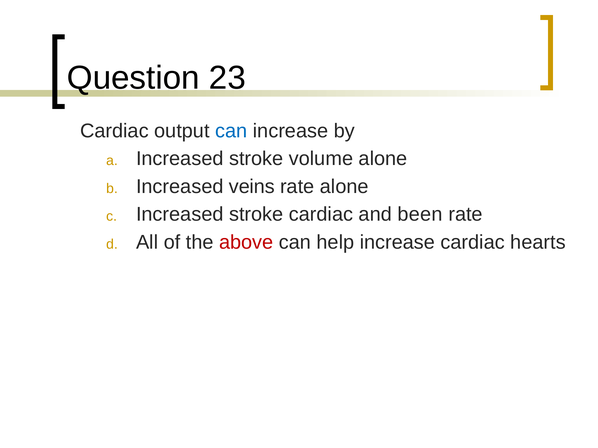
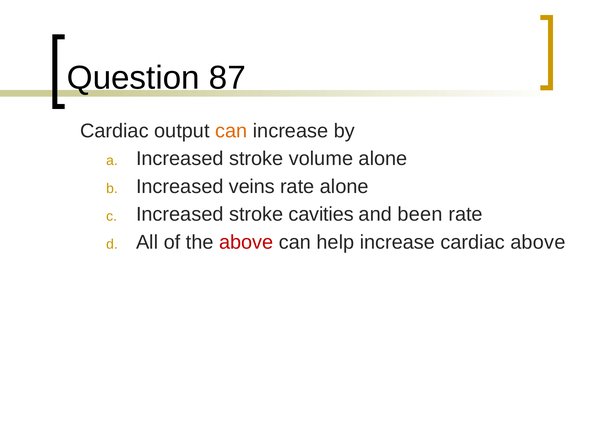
23: 23 -> 87
can at (231, 131) colour: blue -> orange
stroke cardiac: cardiac -> cavities
cardiac hearts: hearts -> above
